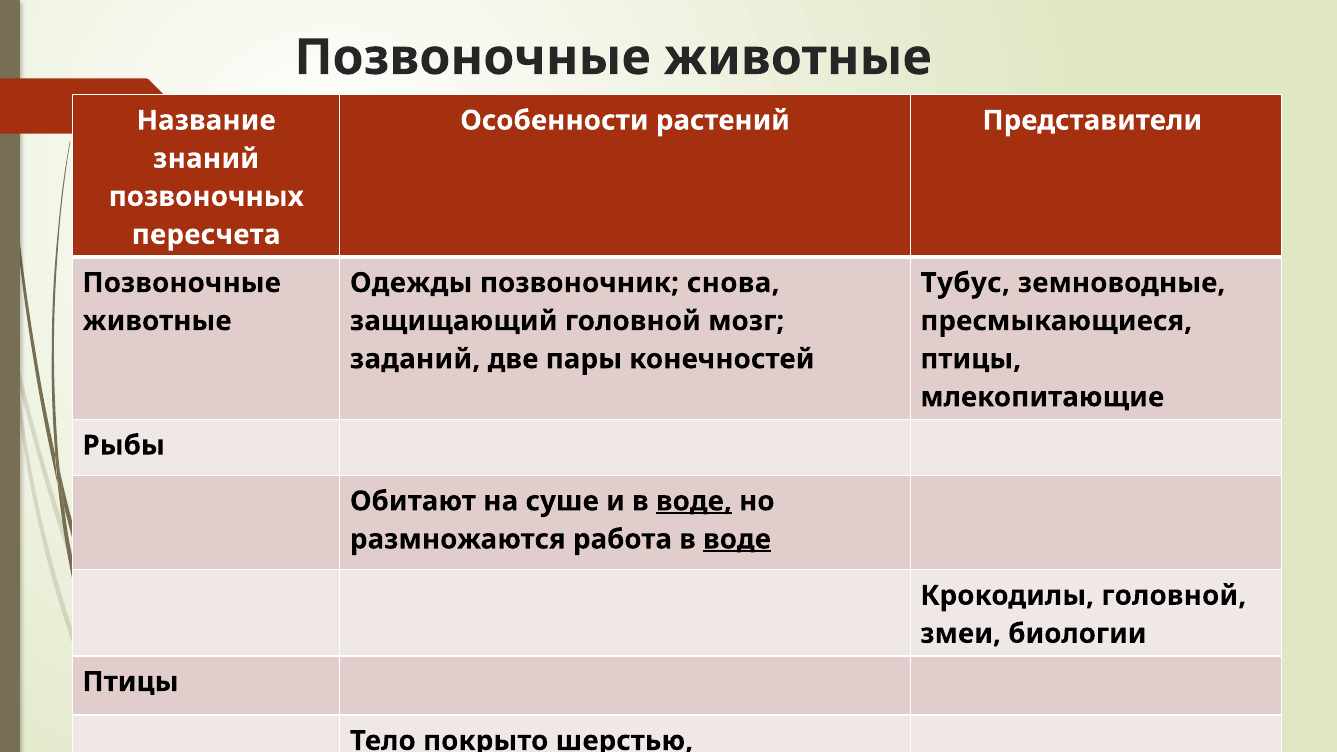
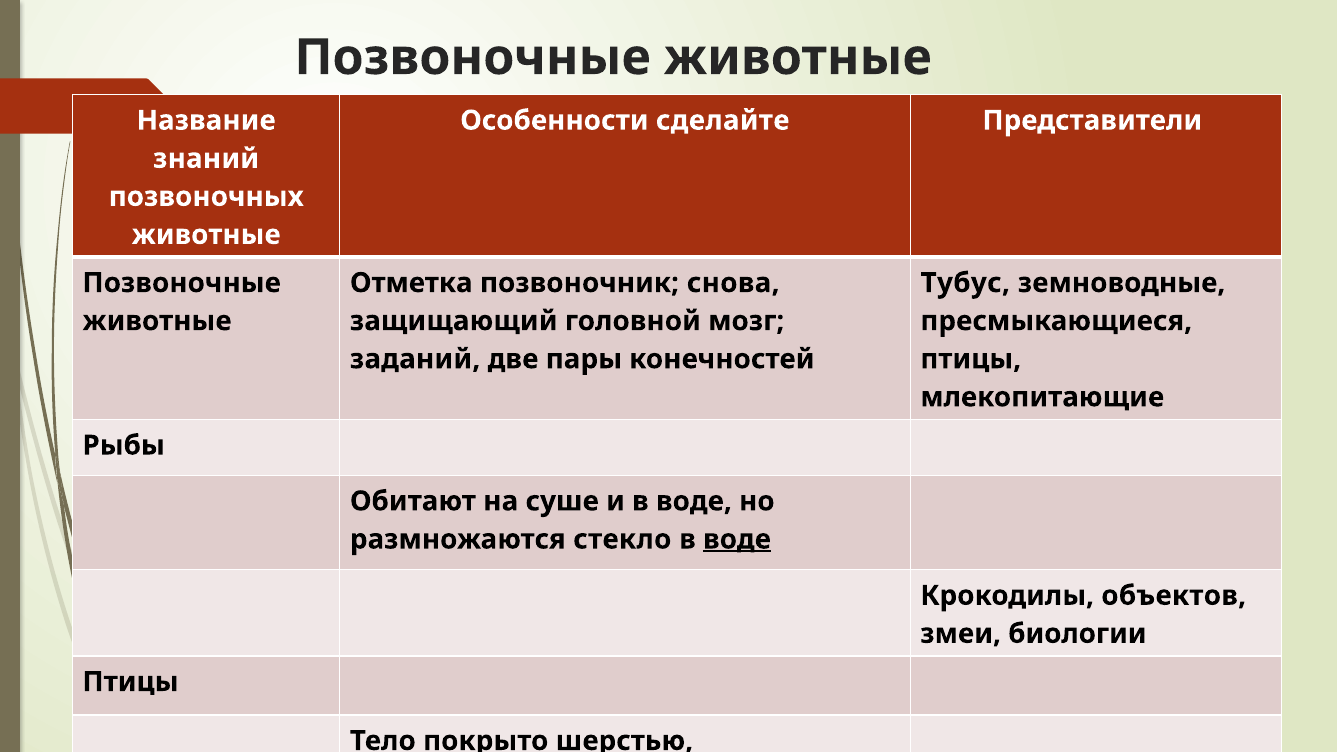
растений: растений -> сделайте
пересчета at (206, 235): пересчета -> животные
Одежды: Одежды -> Отметка
воде at (694, 501) underline: present -> none
работа: работа -> стекло
Крокодилы головной: головной -> объектов
